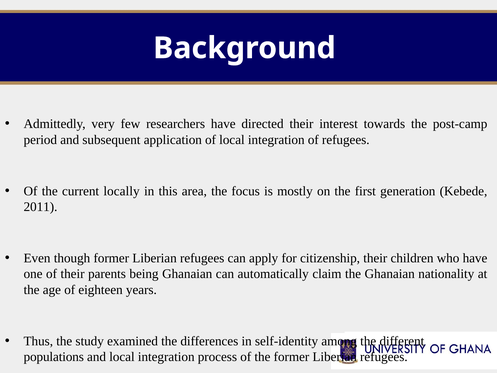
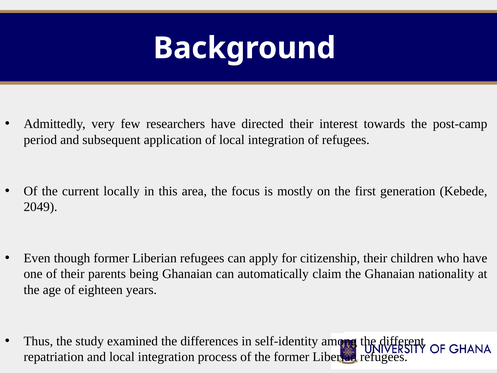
2011: 2011 -> 2049
populations: populations -> repatriation
